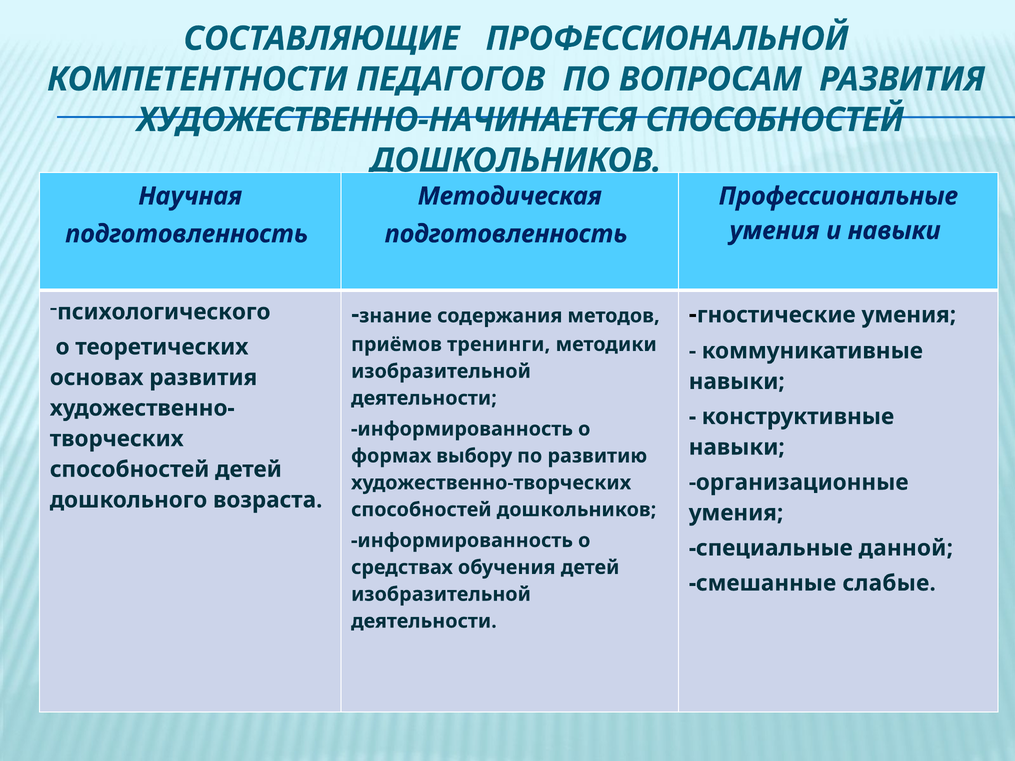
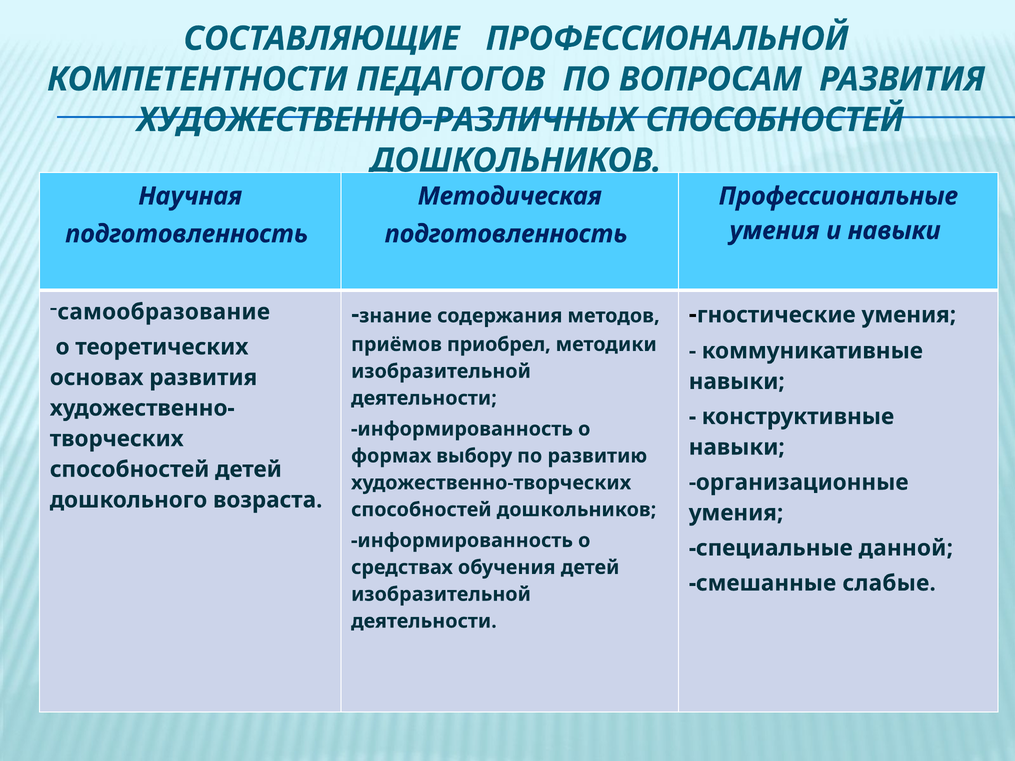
ХУДОЖЕСТВЕННО-НАЧИНАЕТСЯ: ХУДОЖЕСТВЕННО-НАЧИНАЕТСЯ -> ХУДОЖЕСТВЕННО-РАЗЛИЧНЫХ
психологического: психологического -> самообразование
тренинги: тренинги -> приобрел
